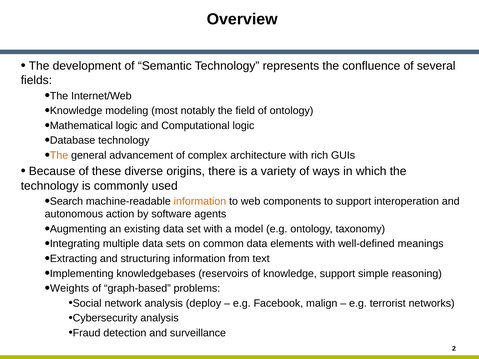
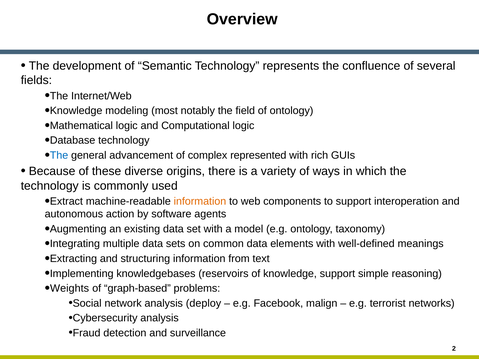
The at (59, 155) colour: orange -> blue
architecture: architecture -> represented
Search: Search -> Extract
